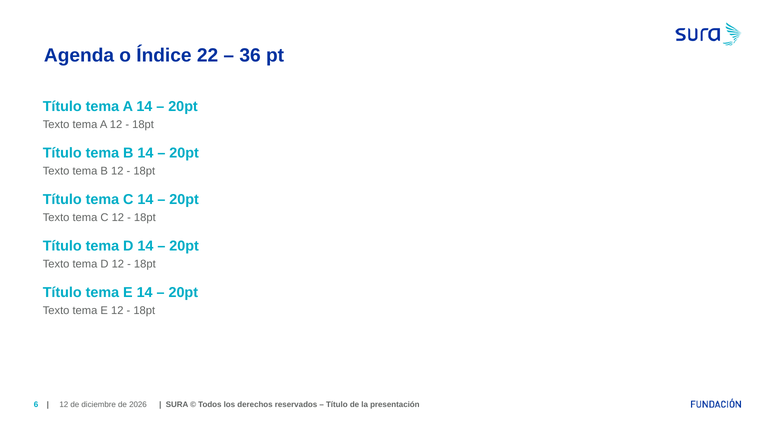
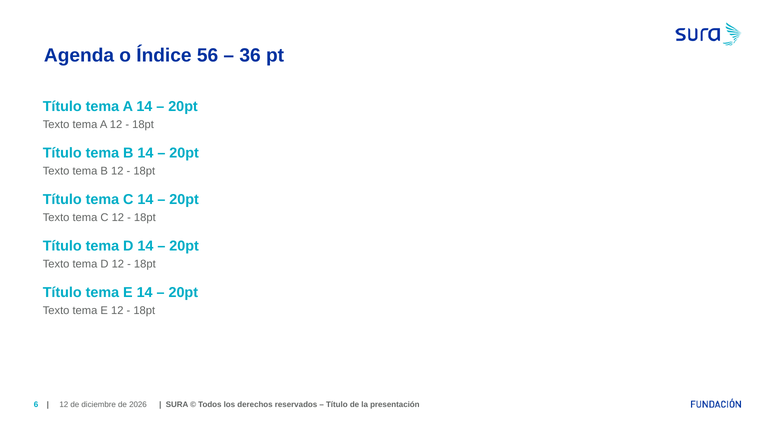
22: 22 -> 56
